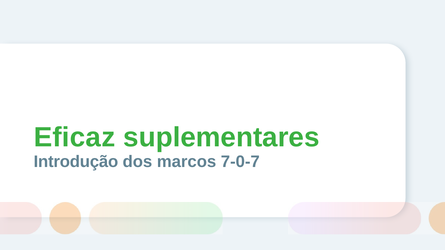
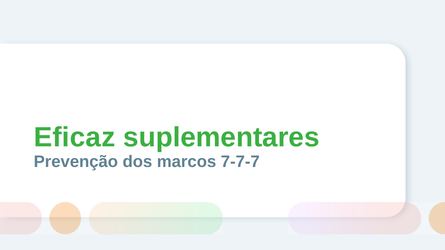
Introdução: Introdução -> Prevenção
7-0-7: 7-0-7 -> 7-7-7
